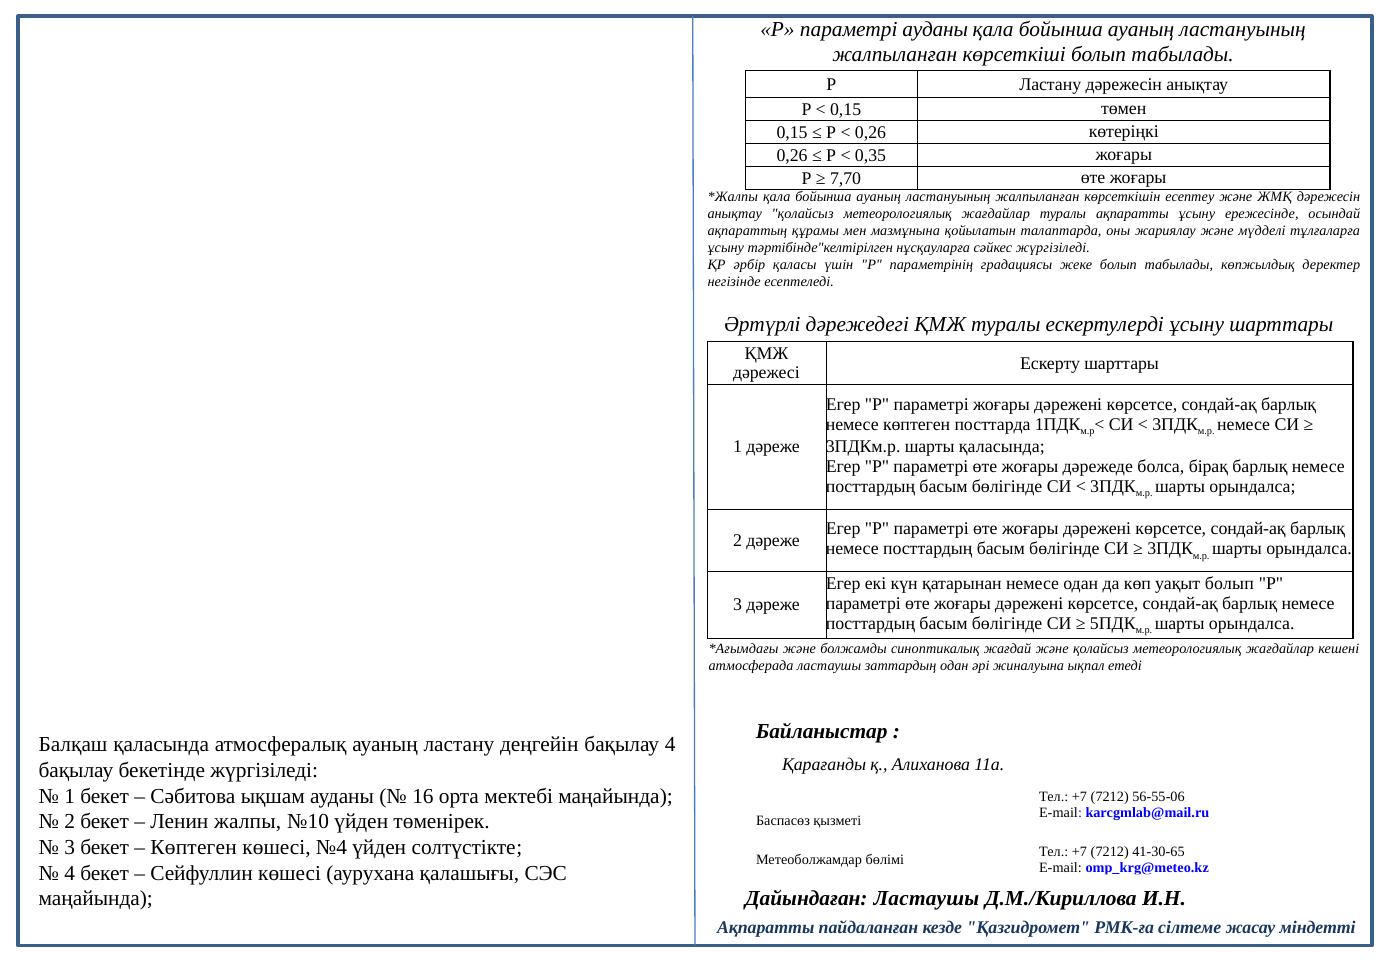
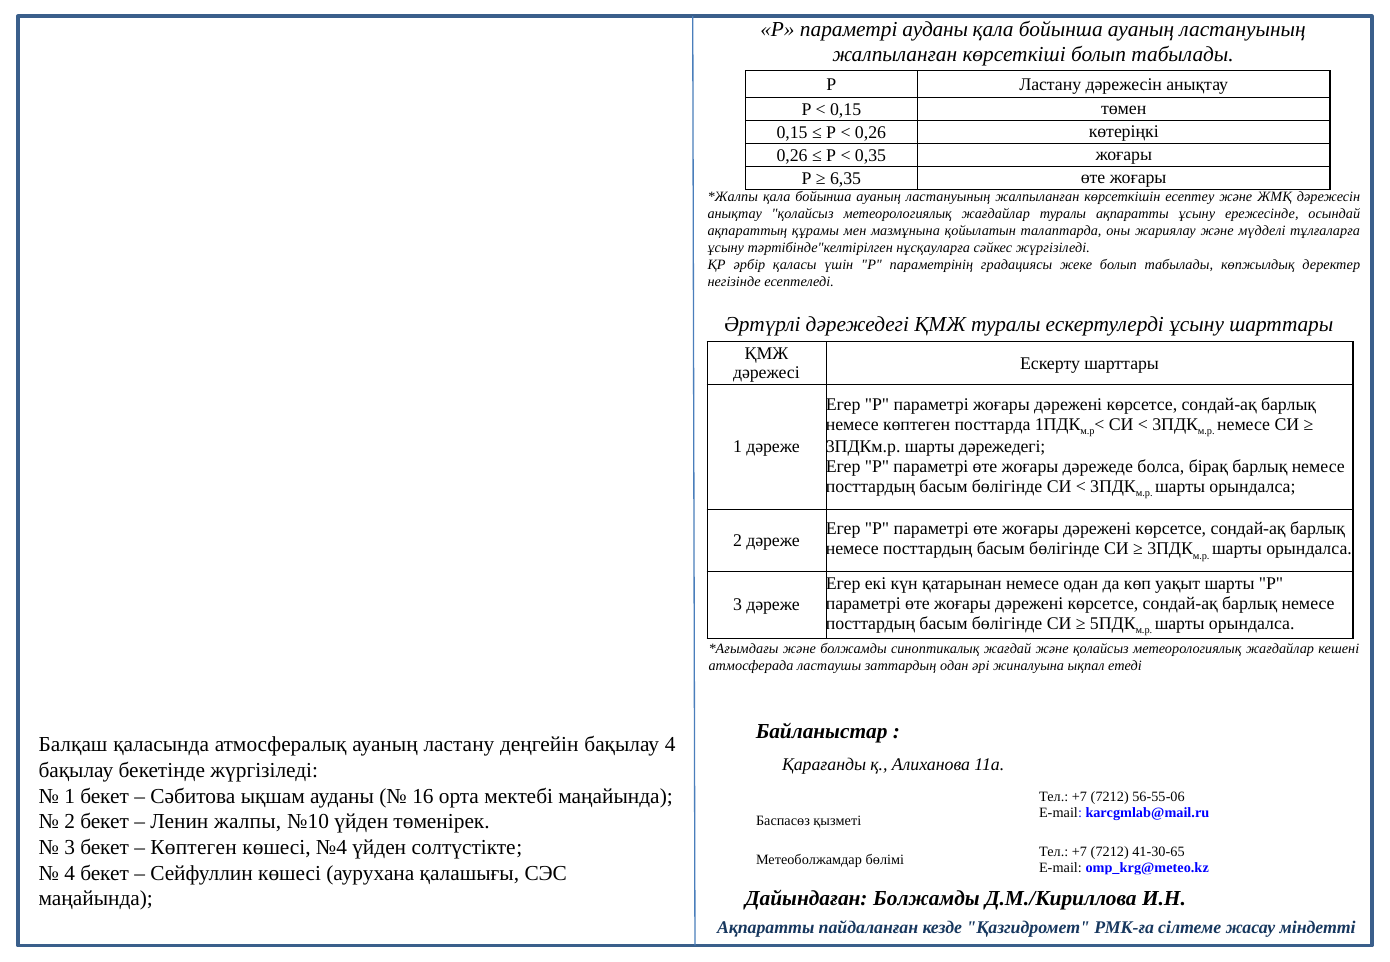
7,70: 7,70 -> 6,35
шарты қаласында: қаласында -> дәрежедегі
уақыт болып: болып -> шарты
Дайындаған Ластаушы: Ластаушы -> Болжамды
